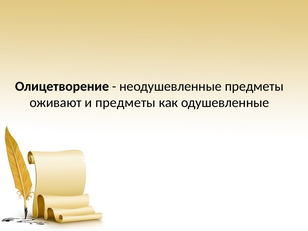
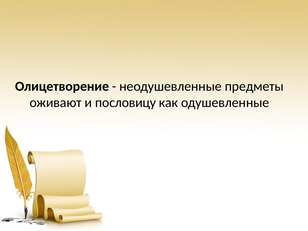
и предметы: предметы -> пословицу
